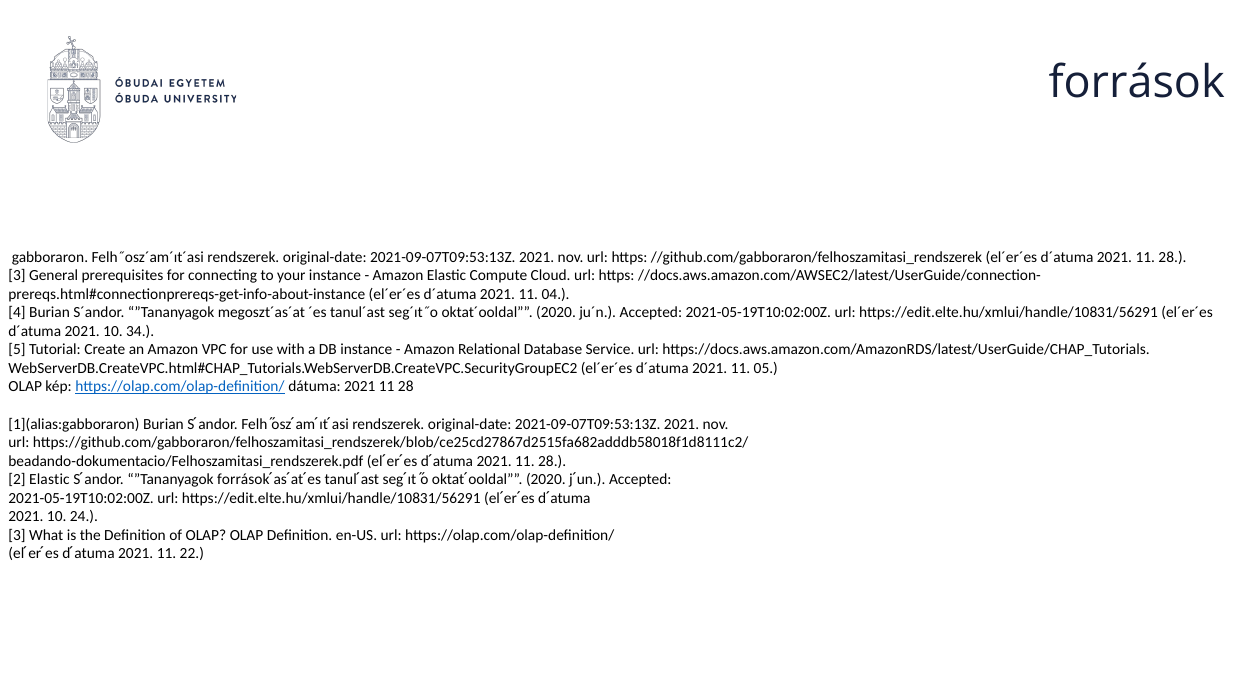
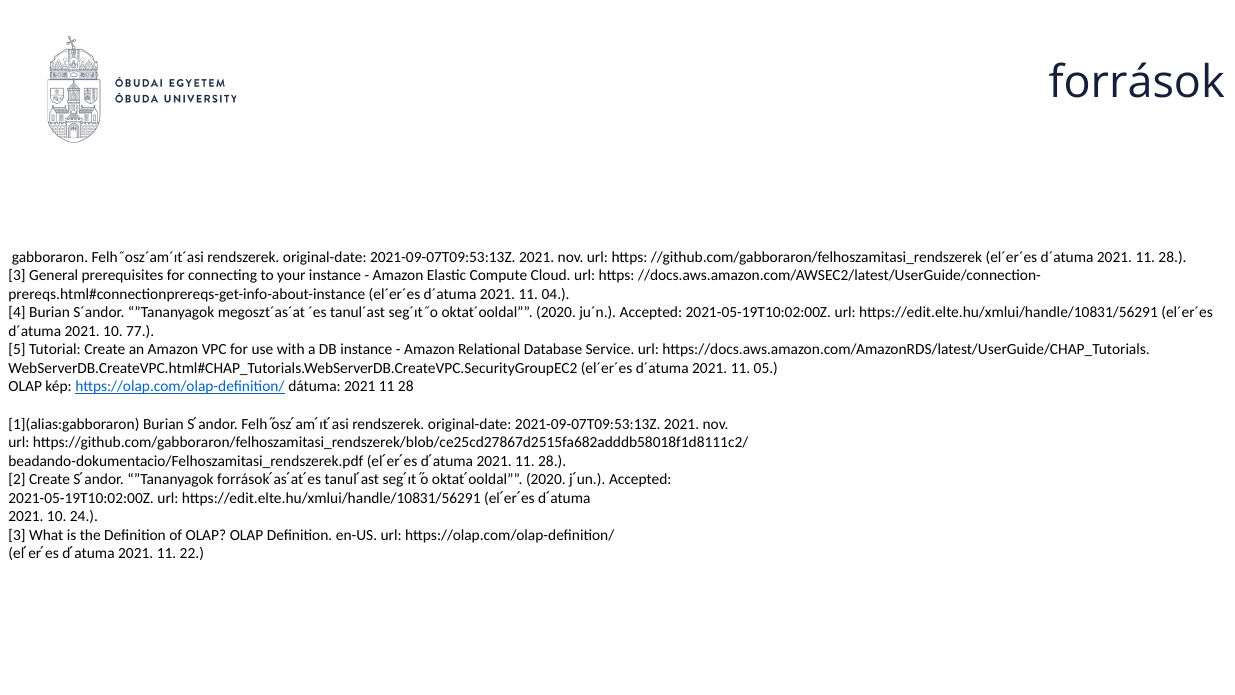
34: 34 -> 77
2 Elastic: Elastic -> Create
